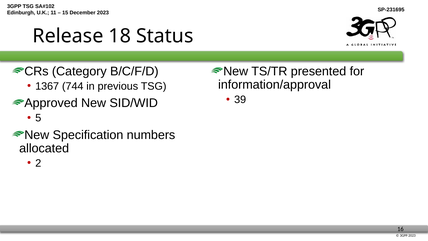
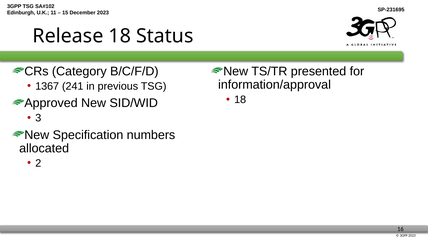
744: 744 -> 241
39 at (240, 100): 39 -> 18
5: 5 -> 3
